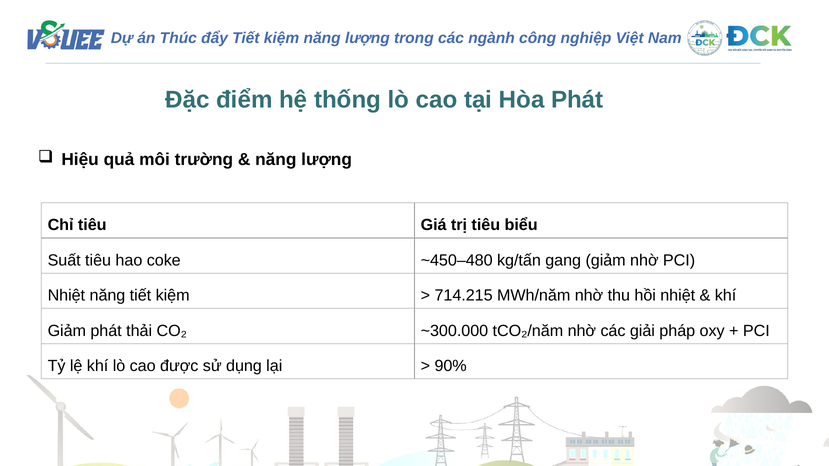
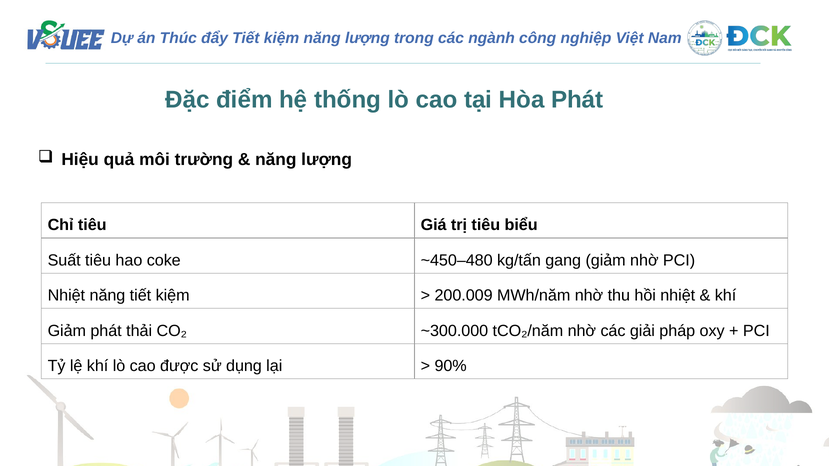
714.215: 714.215 -> 200.009
